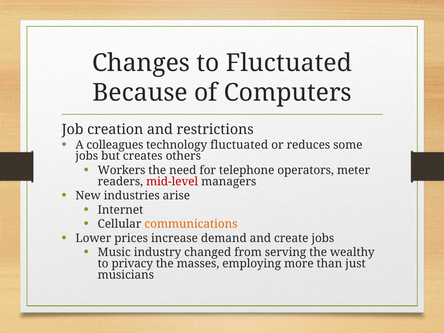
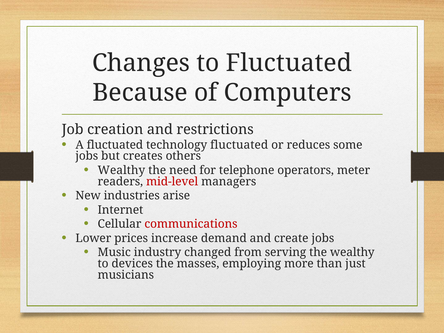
A colleagues: colleagues -> fluctuated
Workers at (122, 170): Workers -> Wealthy
communications colour: orange -> red
privacy: privacy -> devices
